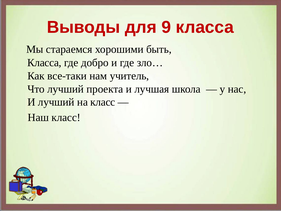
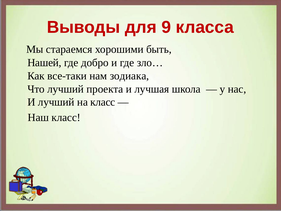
Класса at (44, 63): Класса -> Нашей
учитель: учитель -> зодиака
